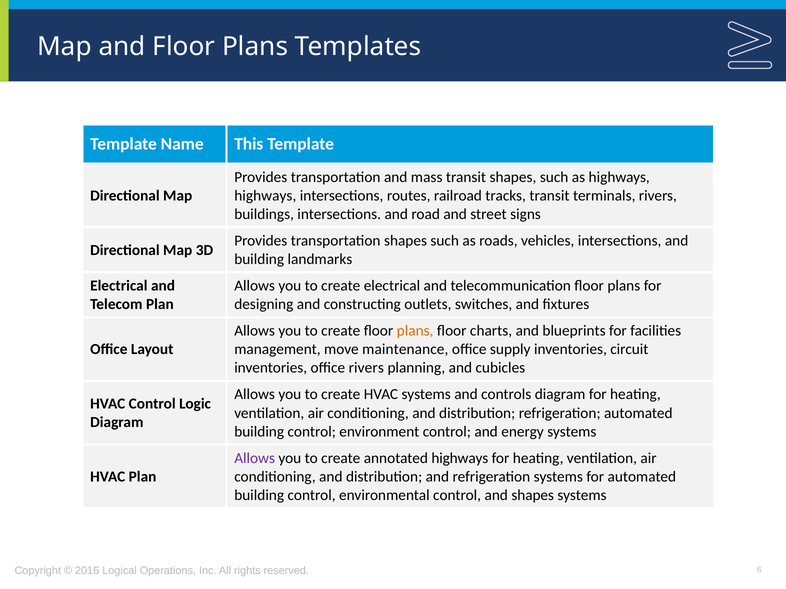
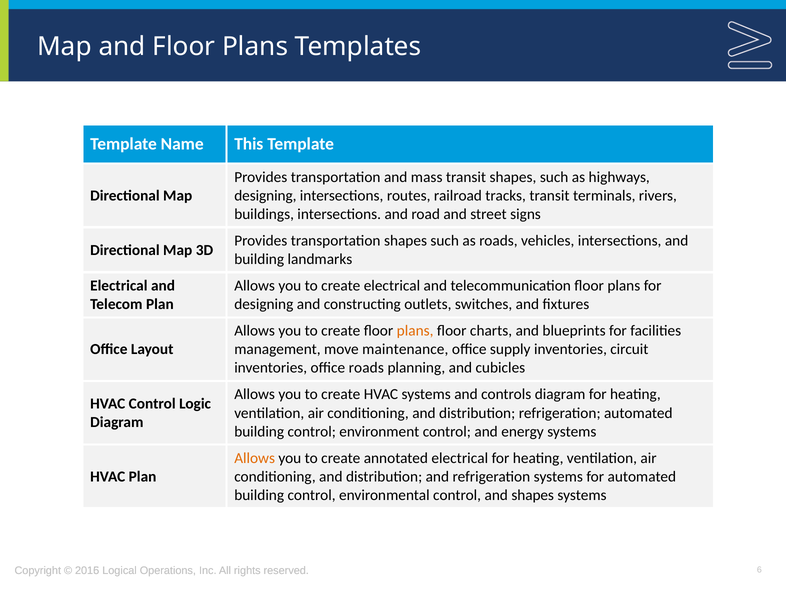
highways at (265, 196): highways -> designing
office rivers: rivers -> roads
Allows at (255, 458) colour: purple -> orange
annotated highways: highways -> electrical
